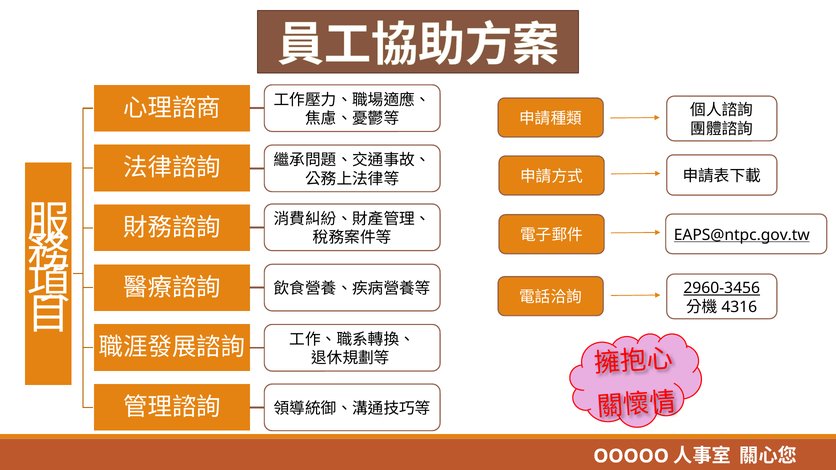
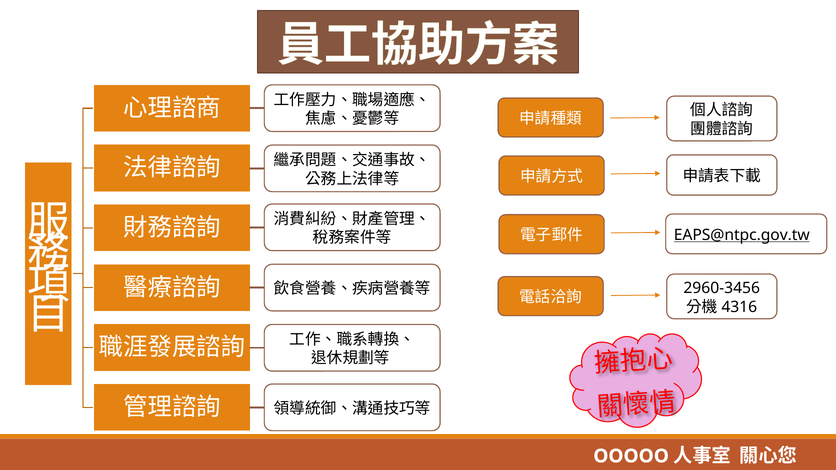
2960-3456 underline: present -> none
